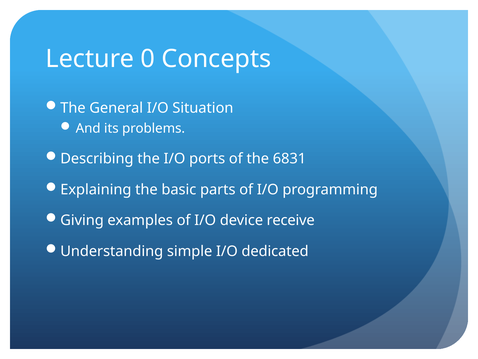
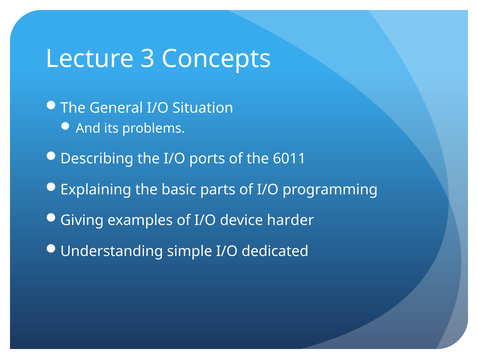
0: 0 -> 3
6831: 6831 -> 6011
receive: receive -> harder
